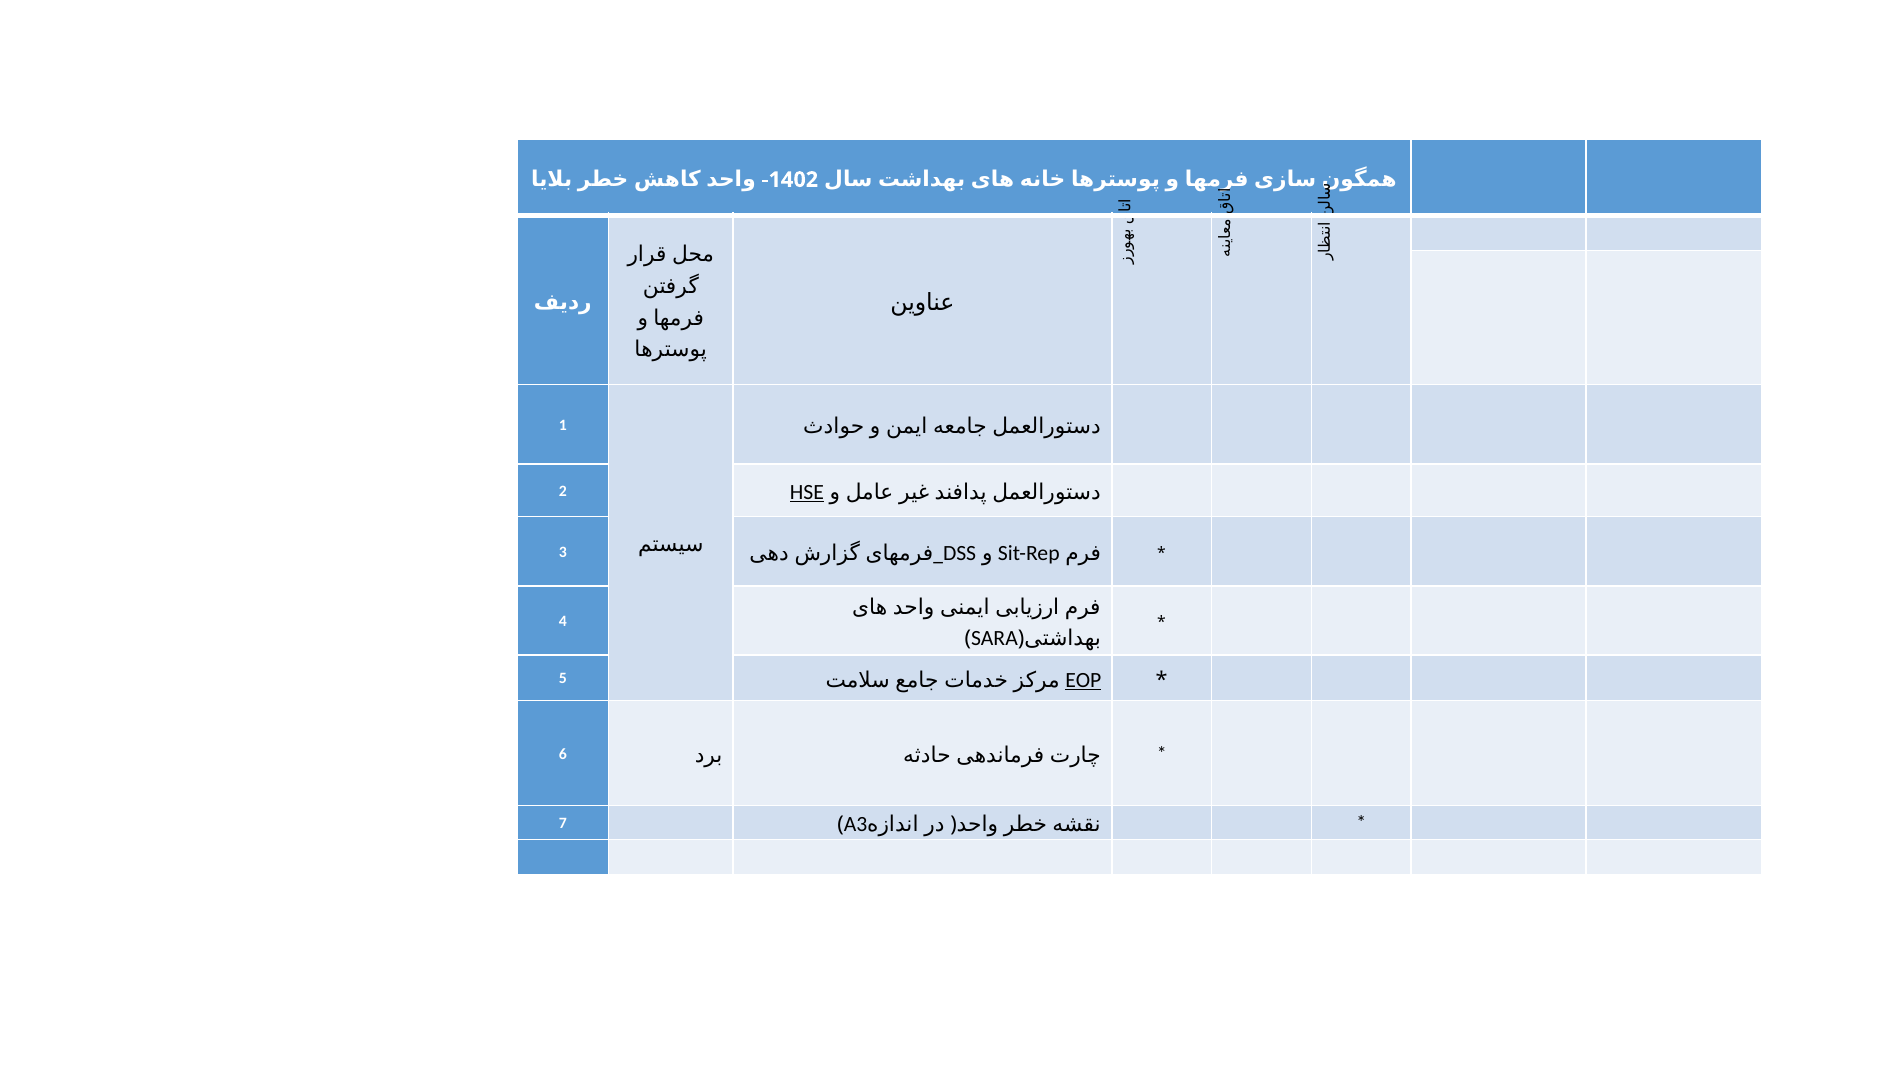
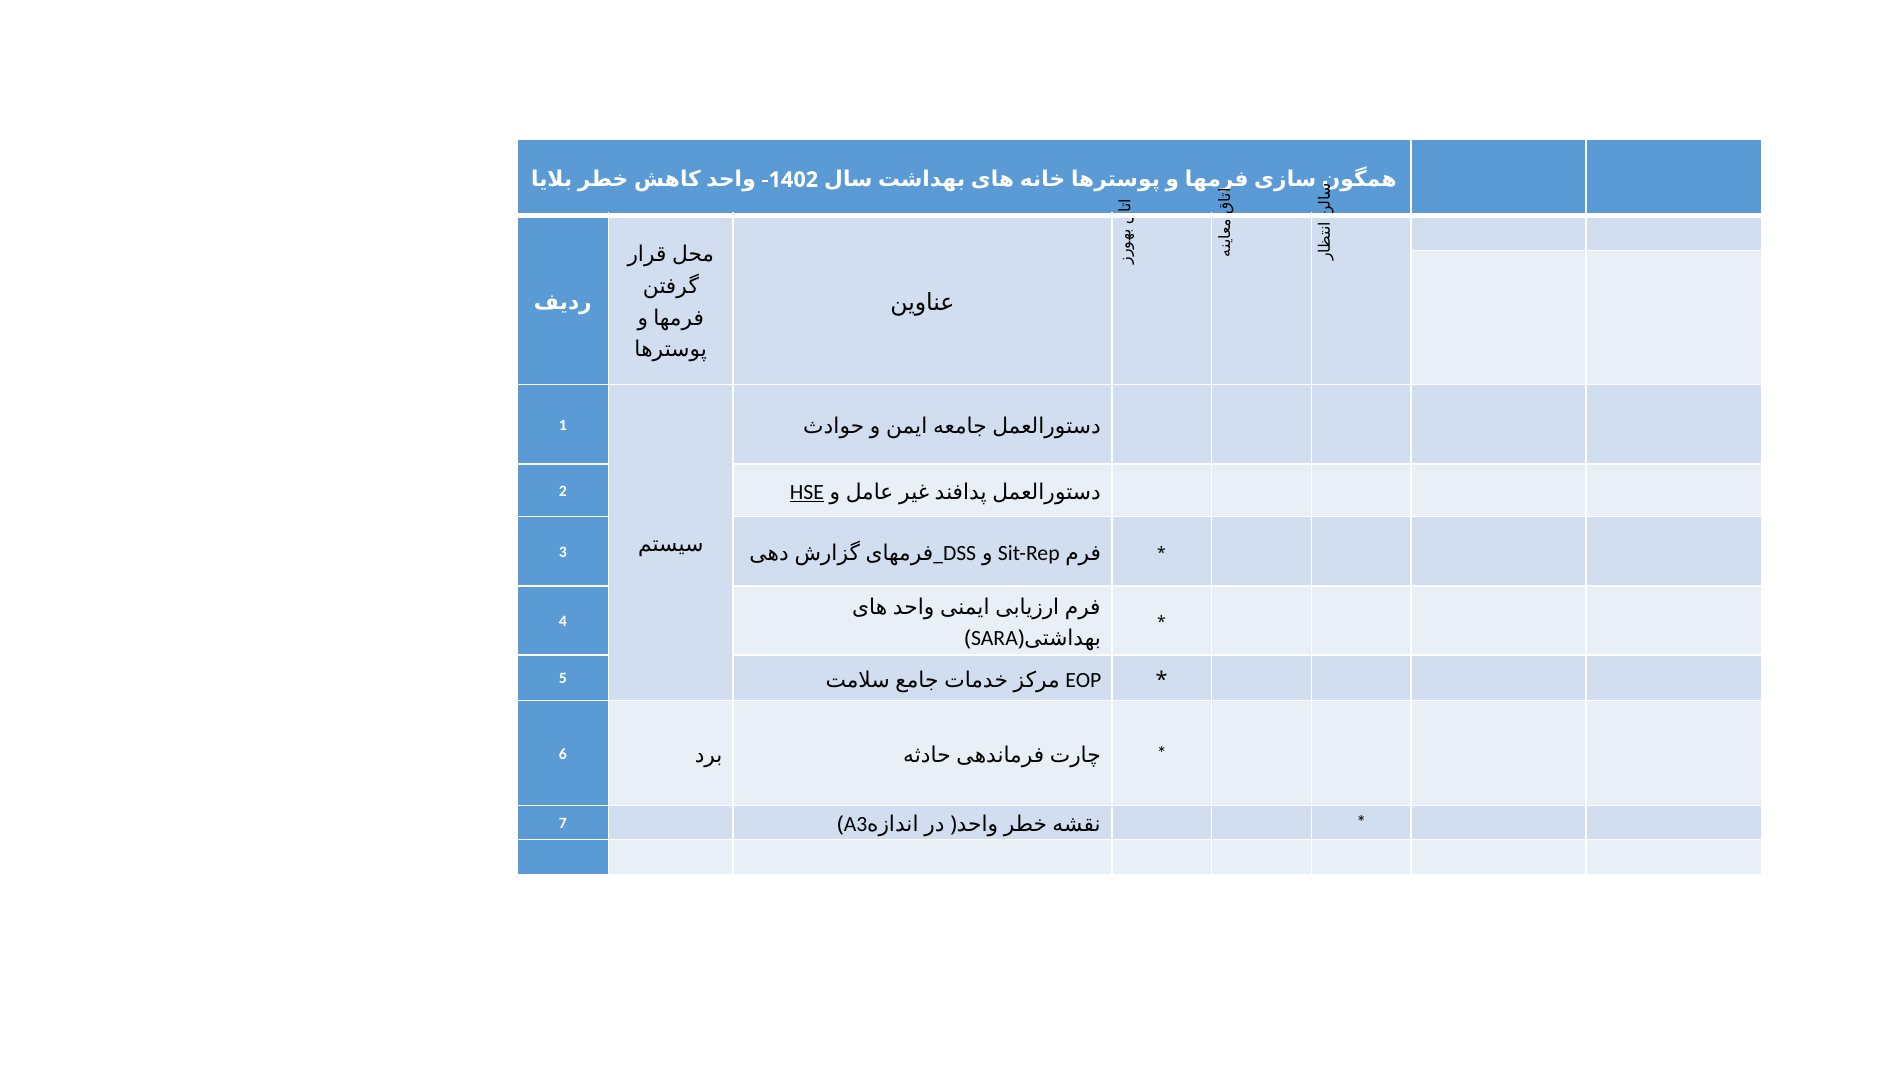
EOP underline: present -> none
